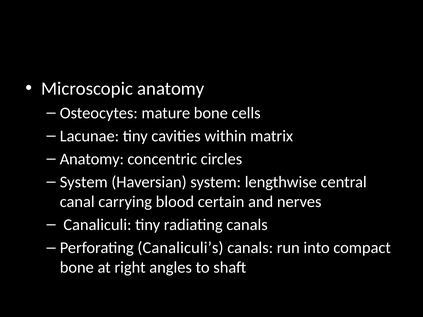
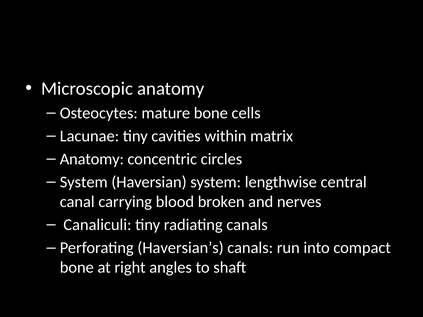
certain: certain -> broken
Canaliculi’s: Canaliculi’s -> Haversian’s
